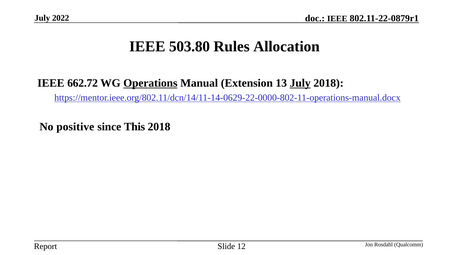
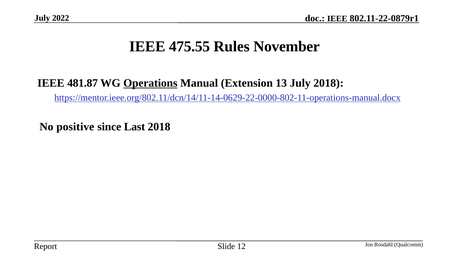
503.80: 503.80 -> 475.55
Allocation: Allocation -> November
662.72: 662.72 -> 481.87
July at (300, 83) underline: present -> none
This: This -> Last
